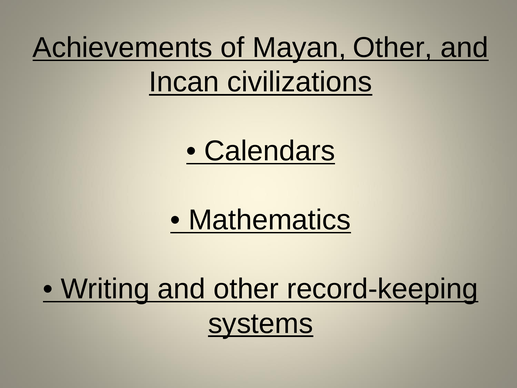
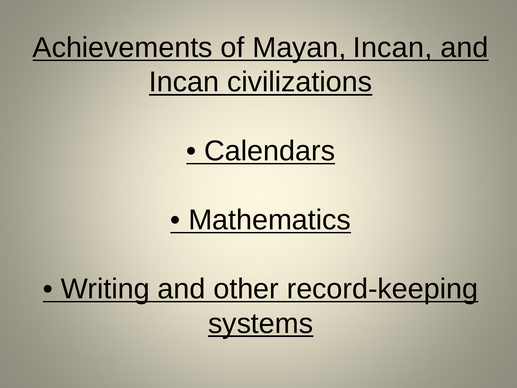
Mayan Other: Other -> Incan
